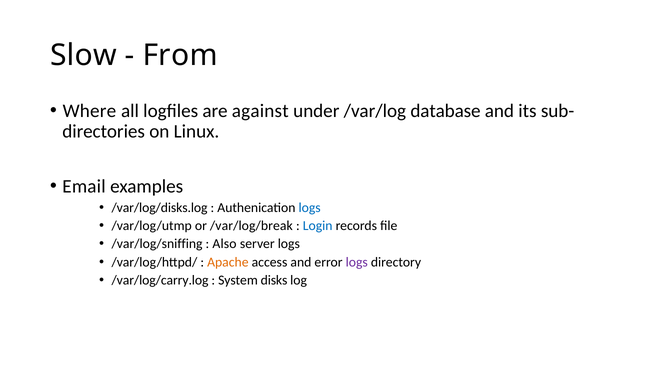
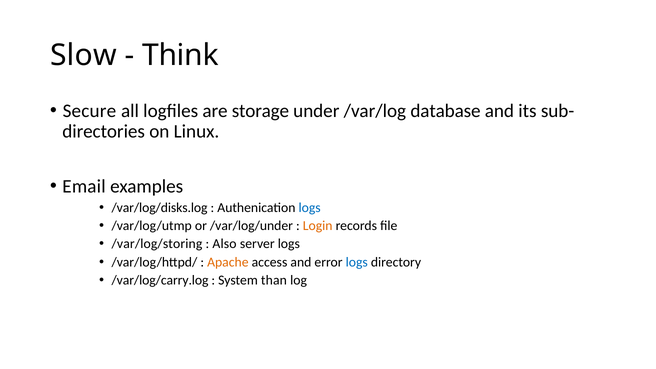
From: From -> Think
Where: Where -> Secure
against: against -> storage
/var/log/break: /var/log/break -> /var/log/under
Login colour: blue -> orange
/var/log/sniffing: /var/log/sniffing -> /var/log/storing
logs at (357, 262) colour: purple -> blue
disks: disks -> than
